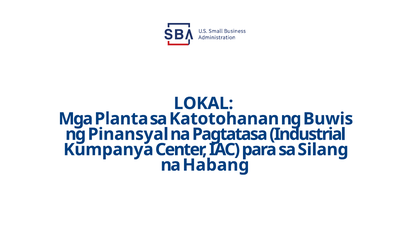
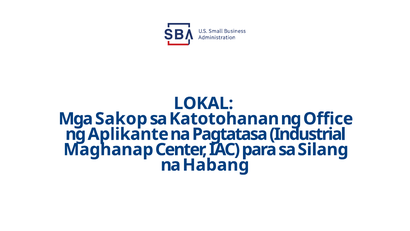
Planta: Planta -> Sakop
Buwis: Buwis -> Office
Pinansyal: Pinansyal -> Aplikante
Kumpanya: Kumpanya -> Maghanap
